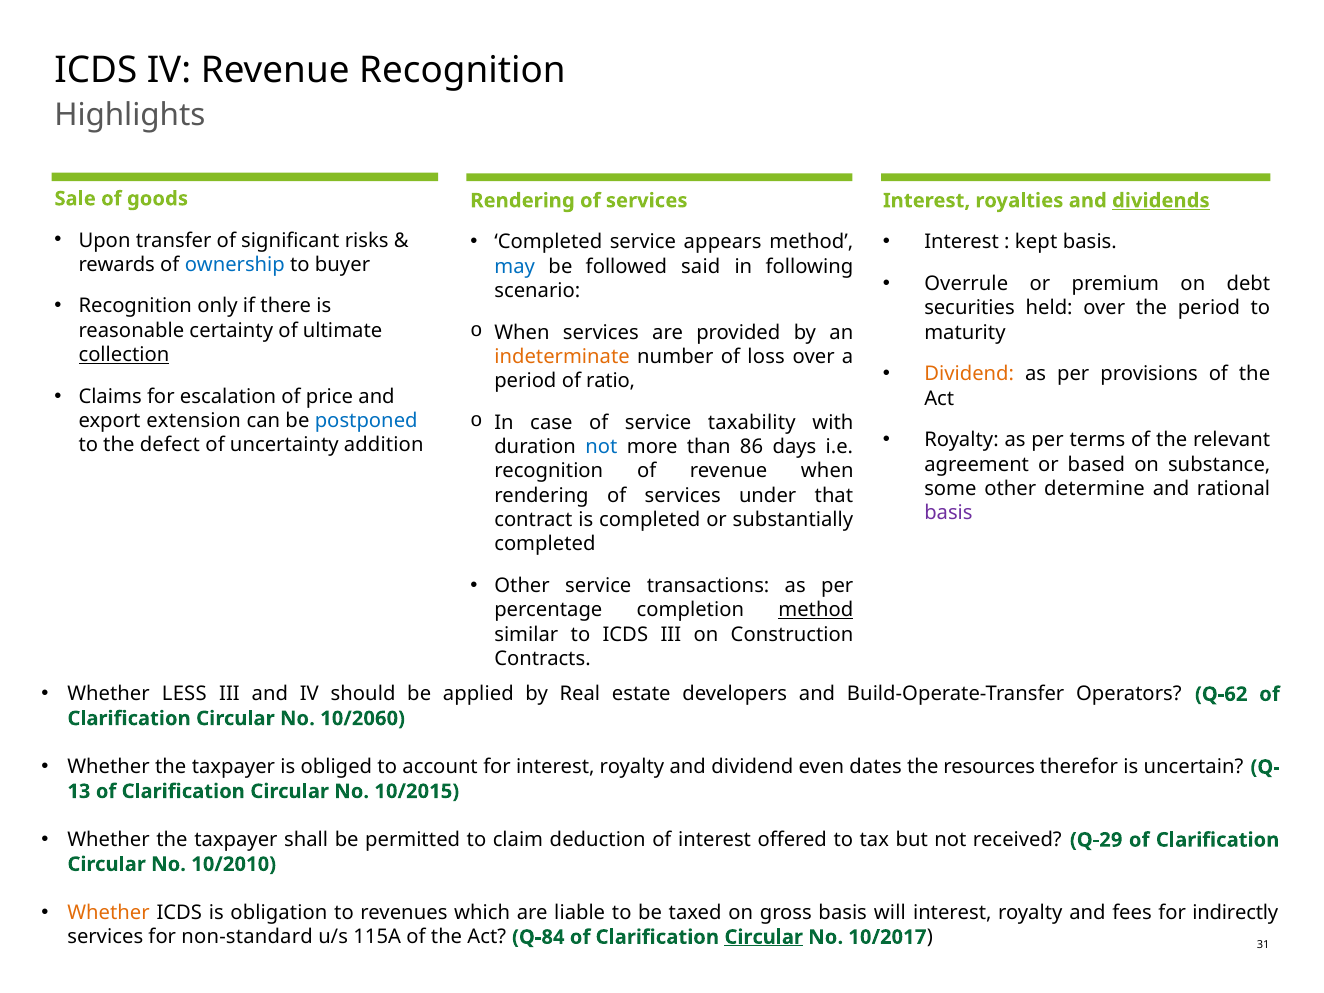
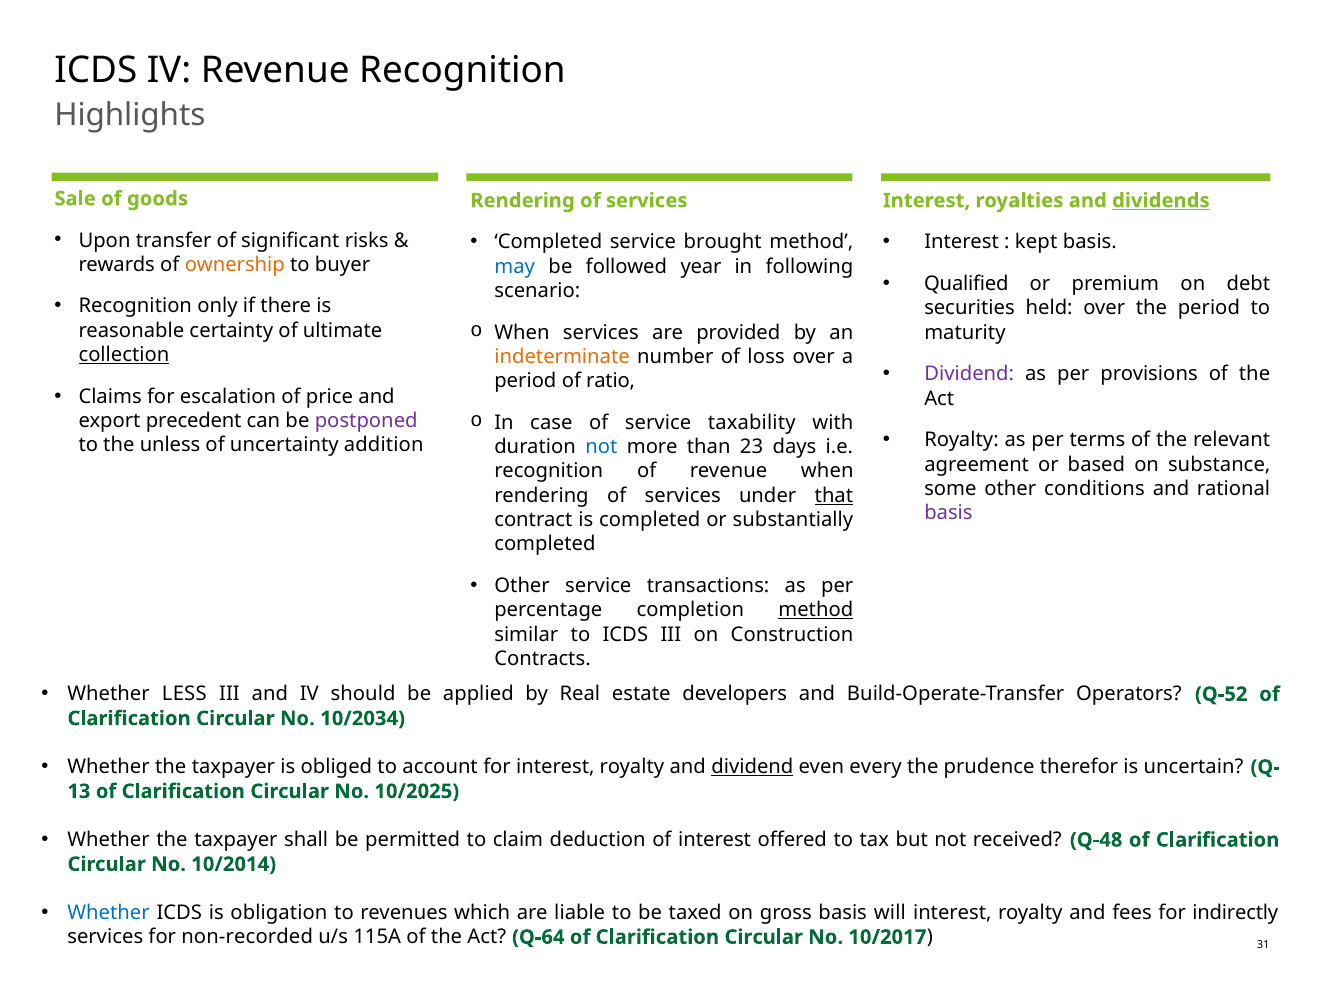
appears: appears -> brought
ownership colour: blue -> orange
said: said -> year
Overrule: Overrule -> Qualified
Dividend at (969, 374) colour: orange -> purple
extension: extension -> precedent
postponed colour: blue -> purple
defect: defect -> unless
86: 86 -> 23
determine: determine -> conditions
that underline: none -> present
Q-62: Q-62 -> Q-52
10/2060: 10/2060 -> 10/2034
dividend at (752, 767) underline: none -> present
dates: dates -> every
resources: resources -> prudence
10/2015: 10/2015 -> 10/2025
Q-29: Q-29 -> Q-48
10/2010: 10/2010 -> 10/2014
Whether at (109, 913) colour: orange -> blue
non-standard: non-standard -> non-recorded
Q-84: Q-84 -> Q-64
Circular at (764, 937) underline: present -> none
